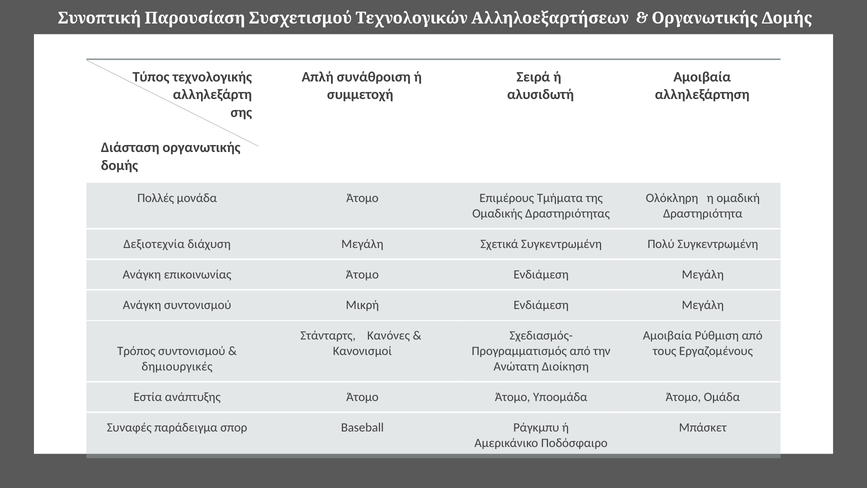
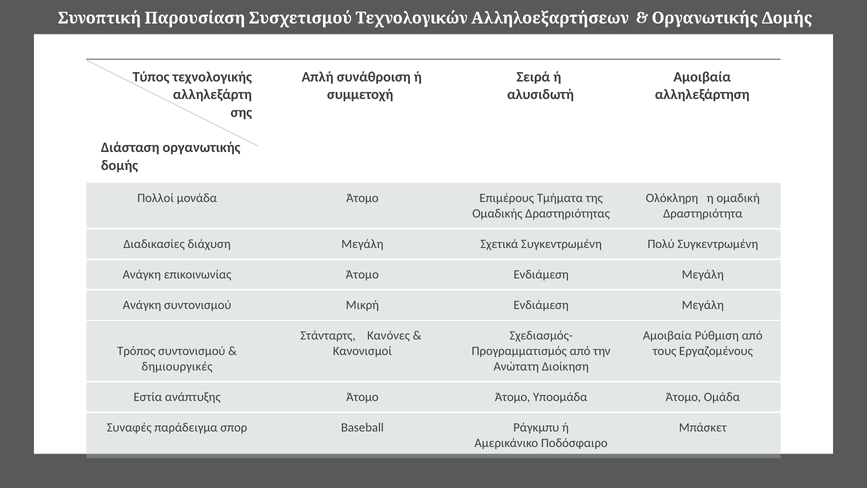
Πολλές: Πολλές -> Πολλοί
Δεξιοτεχνία: Δεξιοτεχνία -> Διαδικασίες
